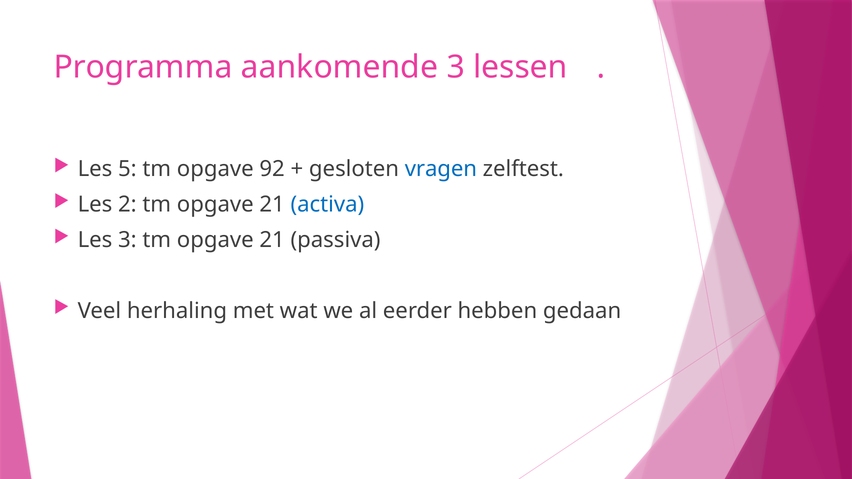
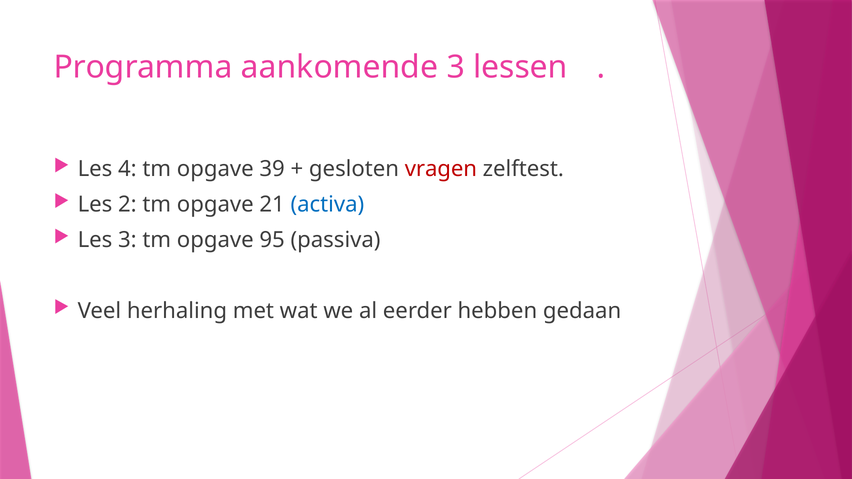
5: 5 -> 4
92: 92 -> 39
vragen colour: blue -> red
3 tm opgave 21: 21 -> 95
